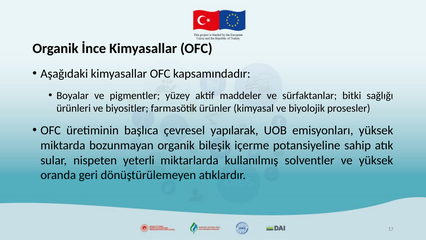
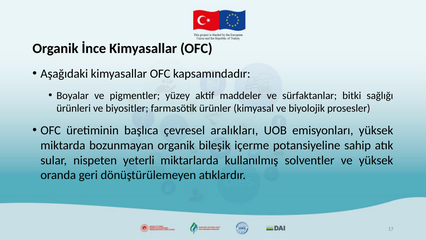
yapılarak: yapılarak -> aralıkları
